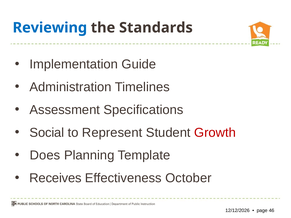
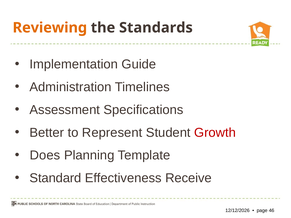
Reviewing colour: blue -> orange
Social: Social -> Better
Receives: Receives -> Standard
October: October -> Receive
